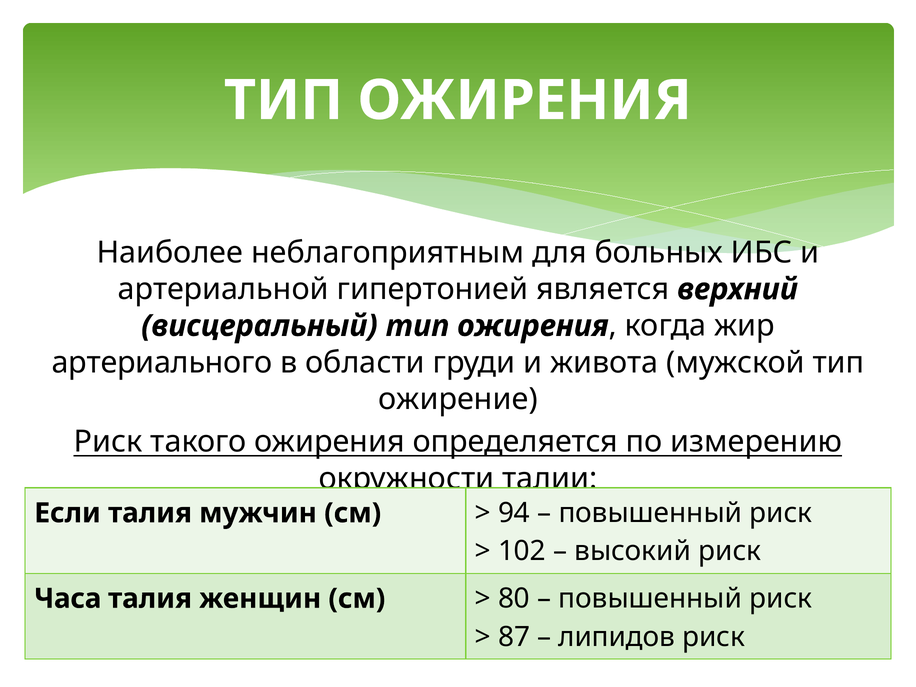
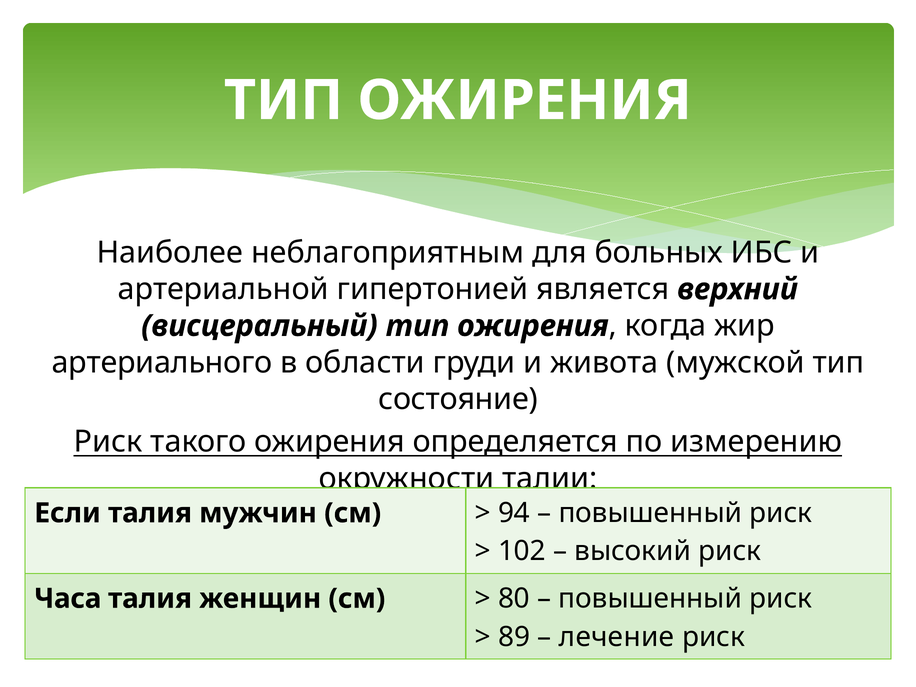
ожирение: ожирение -> состояние
87: 87 -> 89
липидов: липидов -> лечение
